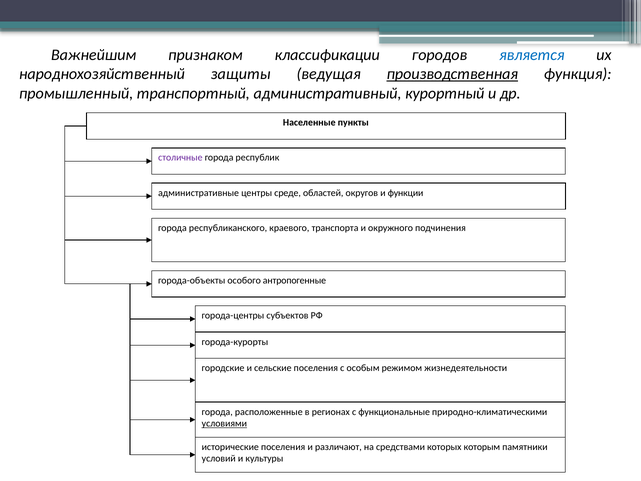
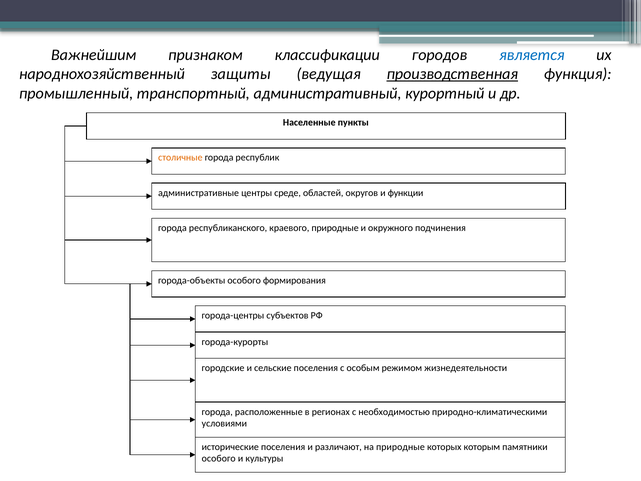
столичные colour: purple -> orange
краевого транспорта: транспорта -> природные
антропогенные: антропогенные -> формирования
функциональные: функциональные -> необходимостью
условиями underline: present -> none
на средствами: средствами -> природные
условий at (219, 459): условий -> особого
